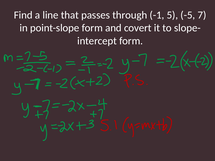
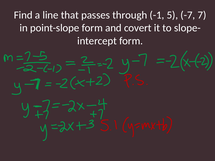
-5: -5 -> -7
